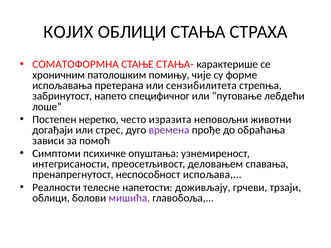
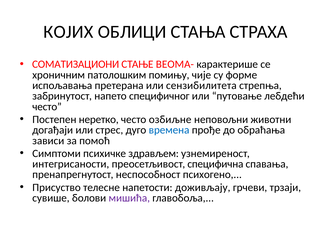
СОМАТОФОРМНА: СОМАТОФОРМНА -> СОМАТИЗАЦИОНИ
СТАЊА-: СТАЊА- -> ВЕОМА-
лоше at (47, 107): лоше -> често
изразита: изразита -> озбиљне
времена colour: purple -> blue
опуштања: опуштања -> здрављем
деловањем: деловањем -> специфична
испољава: испољава -> психогено
Реалности: Реалности -> Присуство
облици at (51, 198): облици -> сувише
